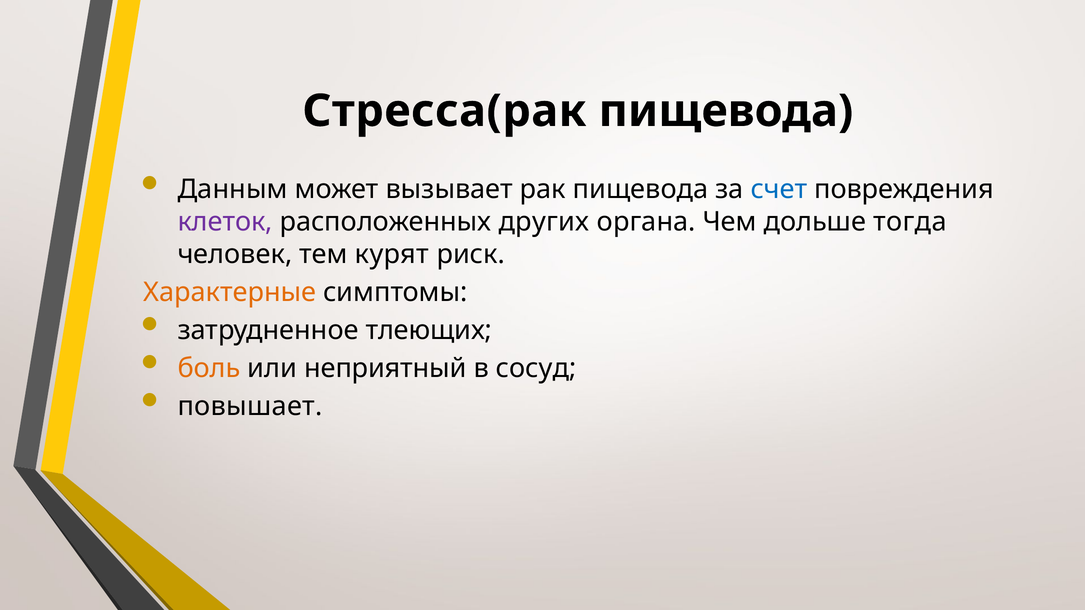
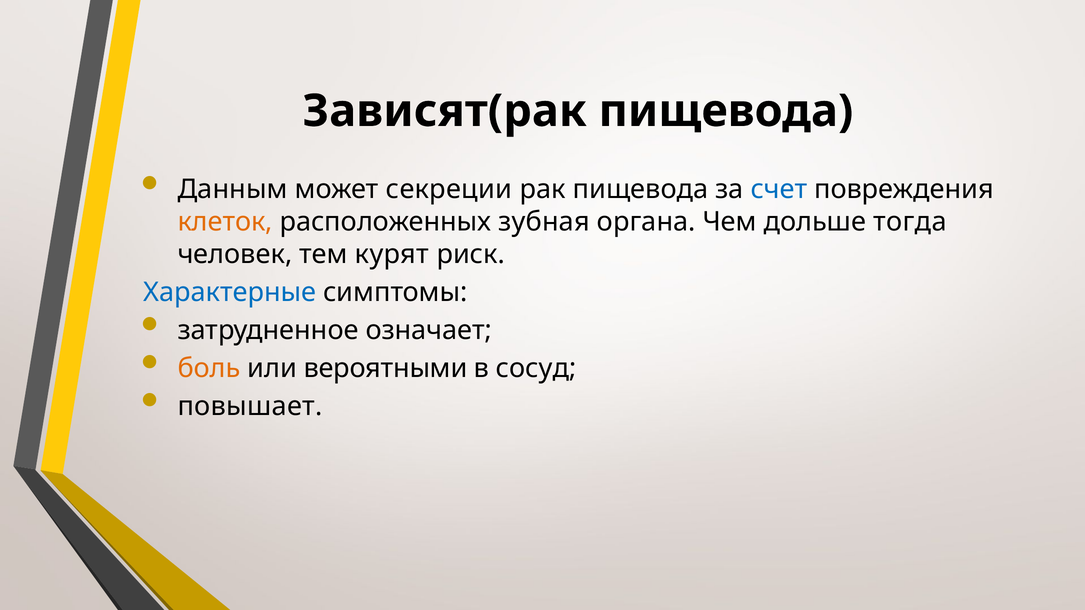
Стресса(рак: Стресса(рак -> Зависят(рак
вызывает: вызывает -> секреции
клеток colour: purple -> orange
других: других -> зубная
Характерные colour: orange -> blue
тлеющих: тлеющих -> означает
неприятный: неприятный -> вероятными
